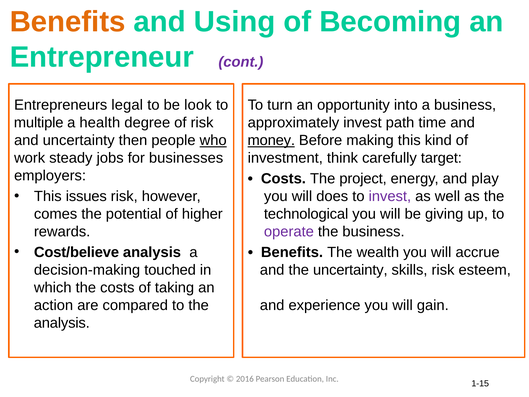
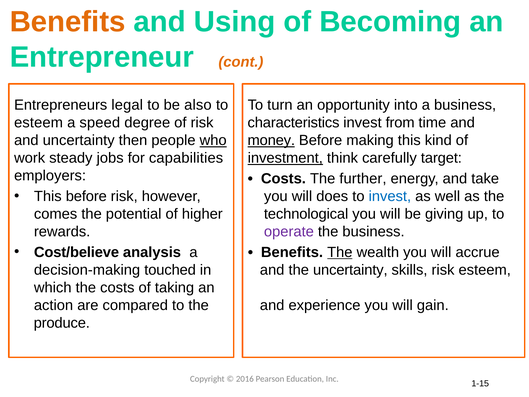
cont colour: purple -> orange
look: look -> also
multiple at (39, 123): multiple -> esteem
health: health -> speed
approximately: approximately -> characteristics
path: path -> from
businesses: businesses -> capabilities
investment underline: none -> present
project: project -> further
play: play -> take
This issues: issues -> before
invest at (390, 196) colour: purple -> blue
The at (340, 252) underline: none -> present
analysis at (62, 323): analysis -> produce
